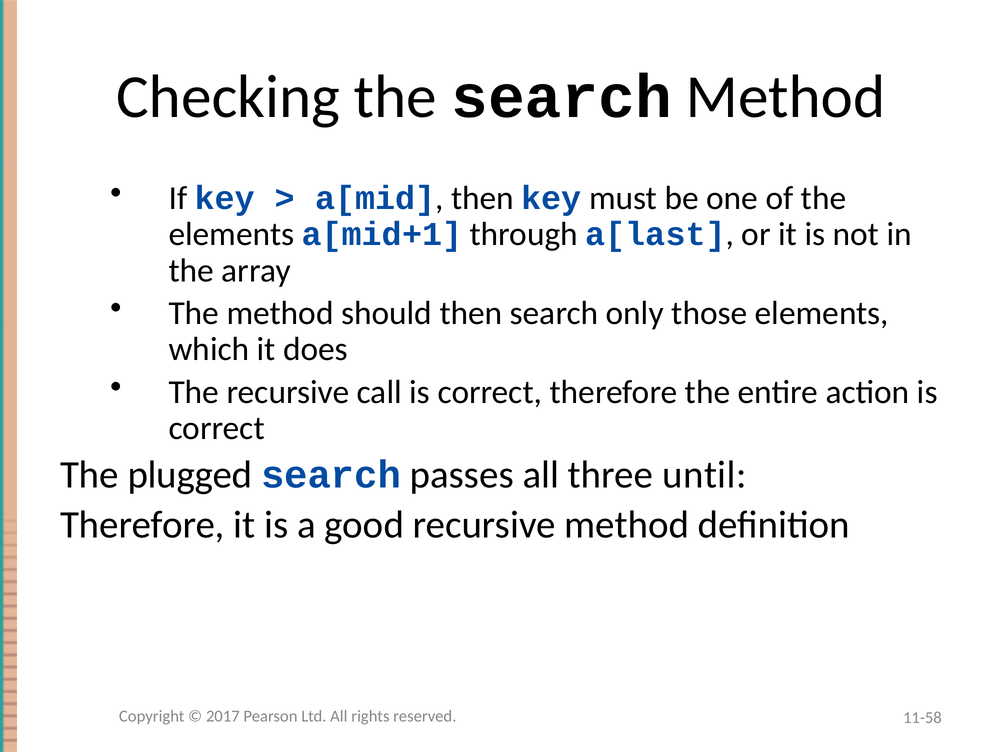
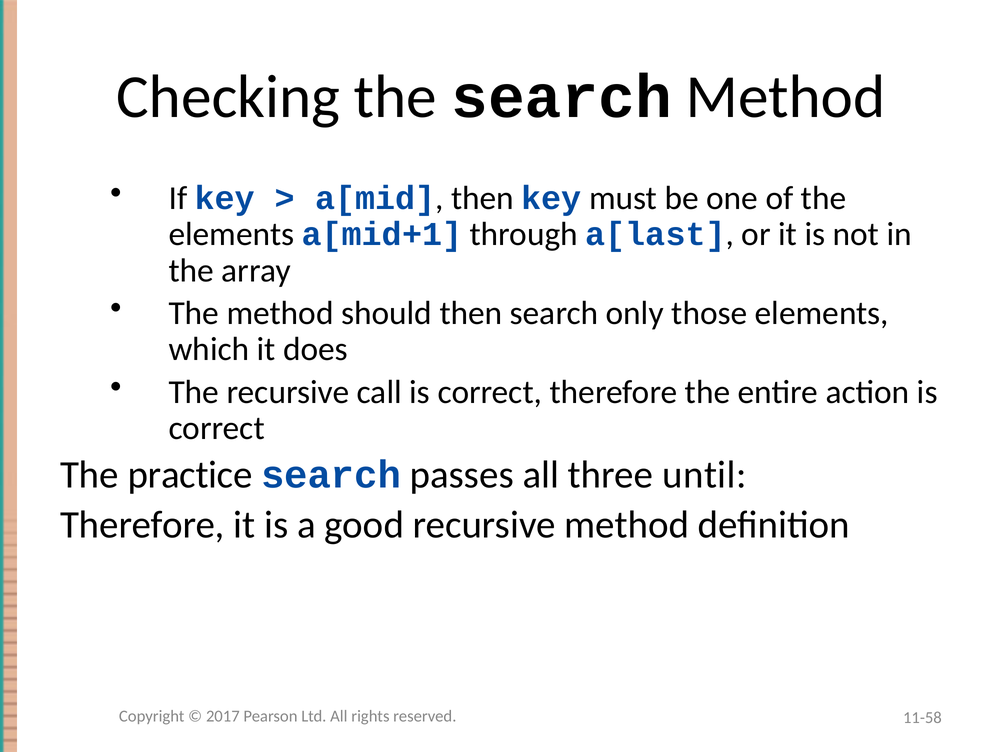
plugged: plugged -> practice
